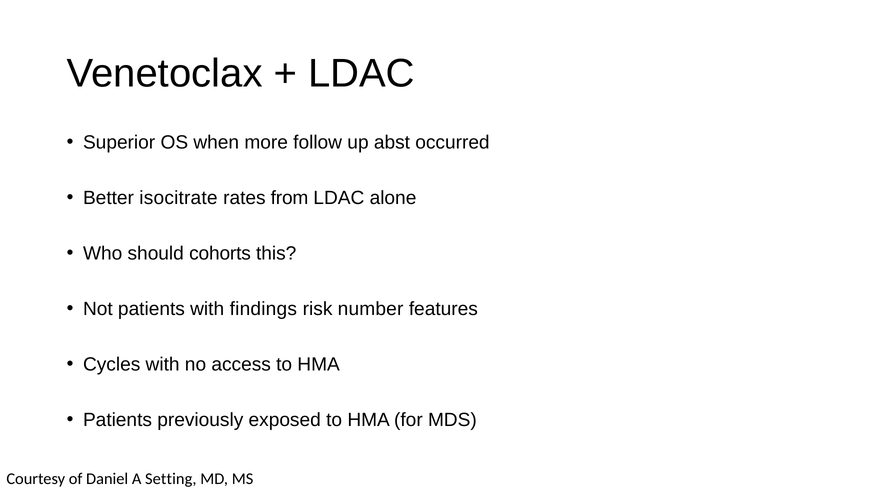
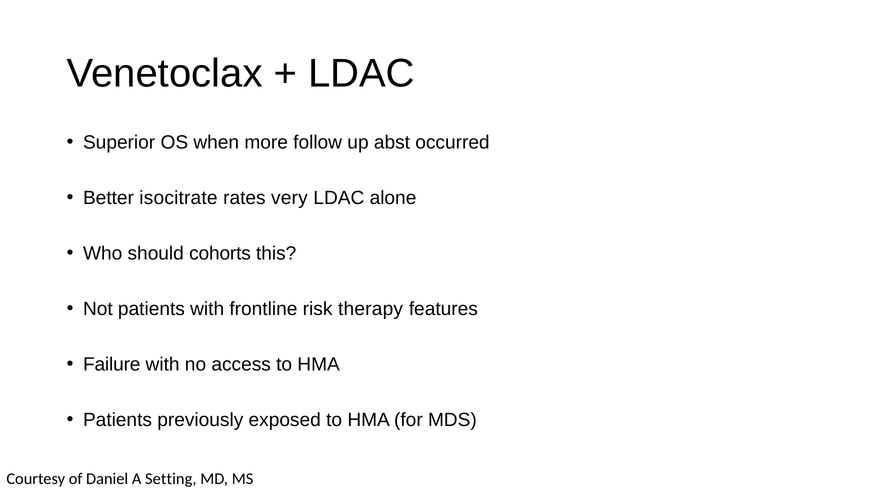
from: from -> very
findings: findings -> frontline
number: number -> therapy
Cycles: Cycles -> Failure
